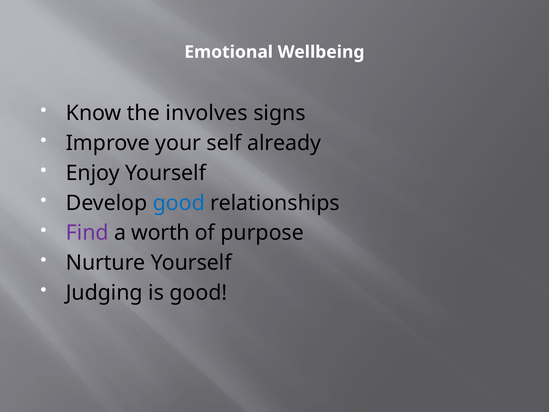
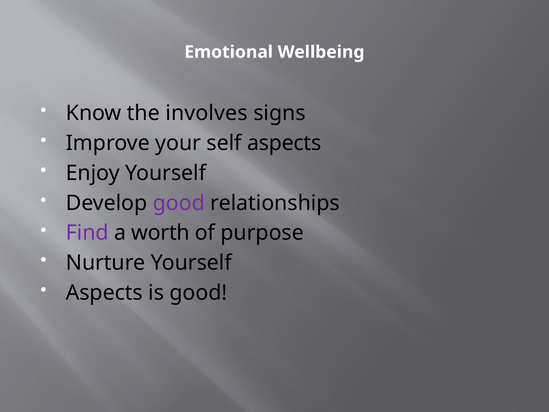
self already: already -> aspects
good at (179, 203) colour: blue -> purple
Judging at (104, 293): Judging -> Aspects
